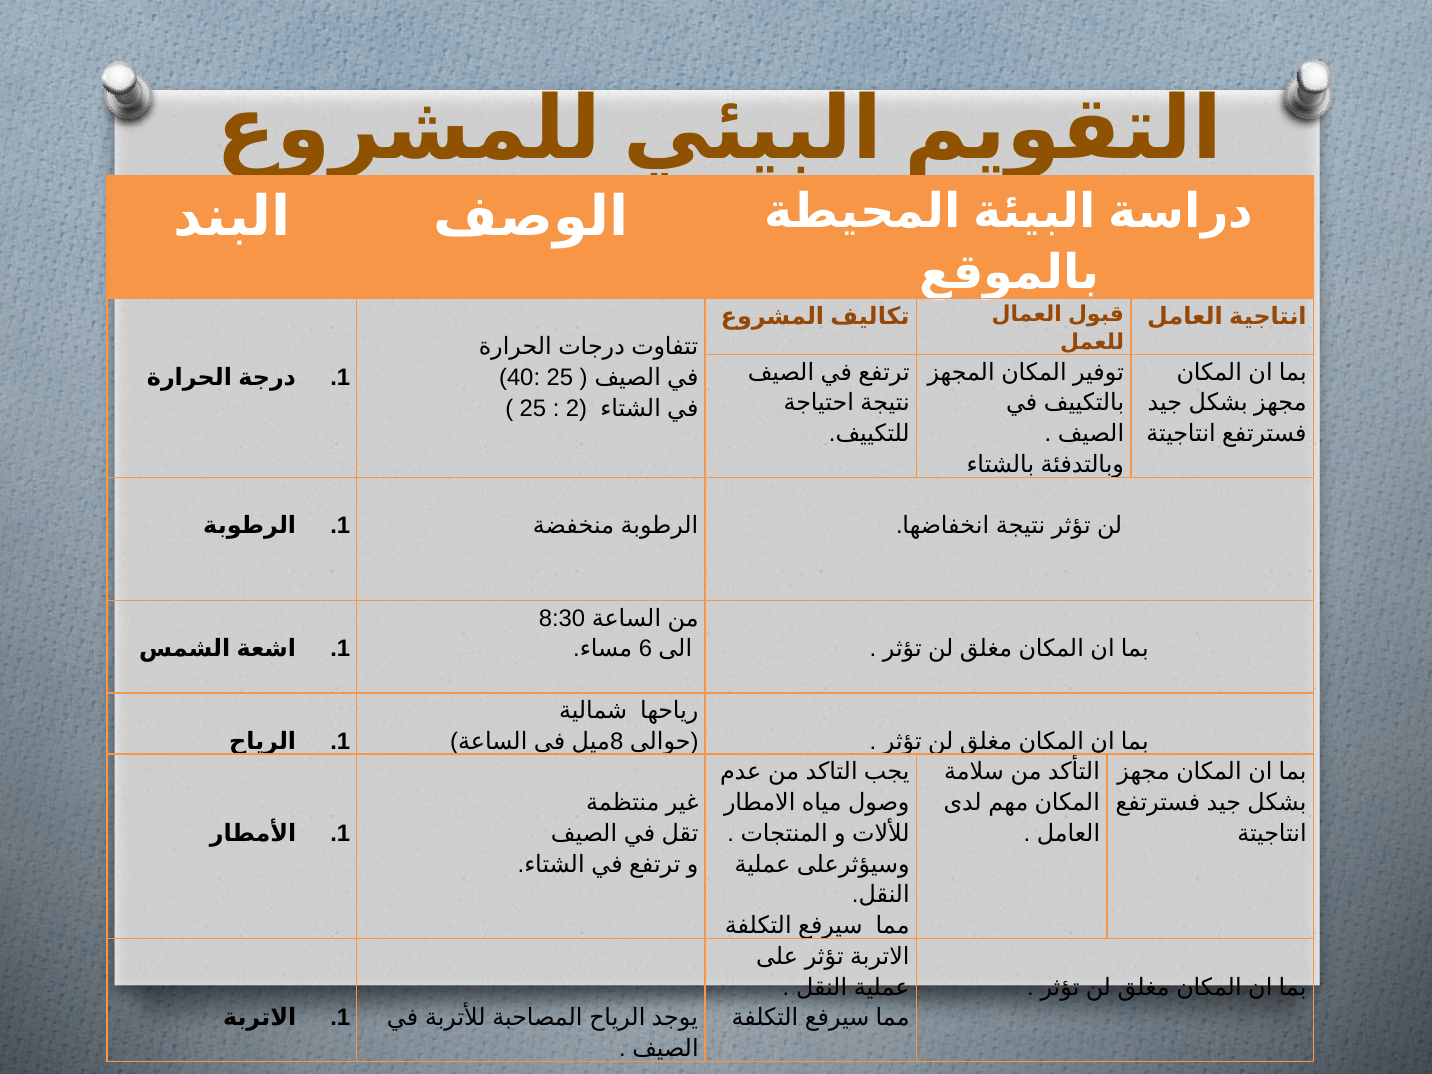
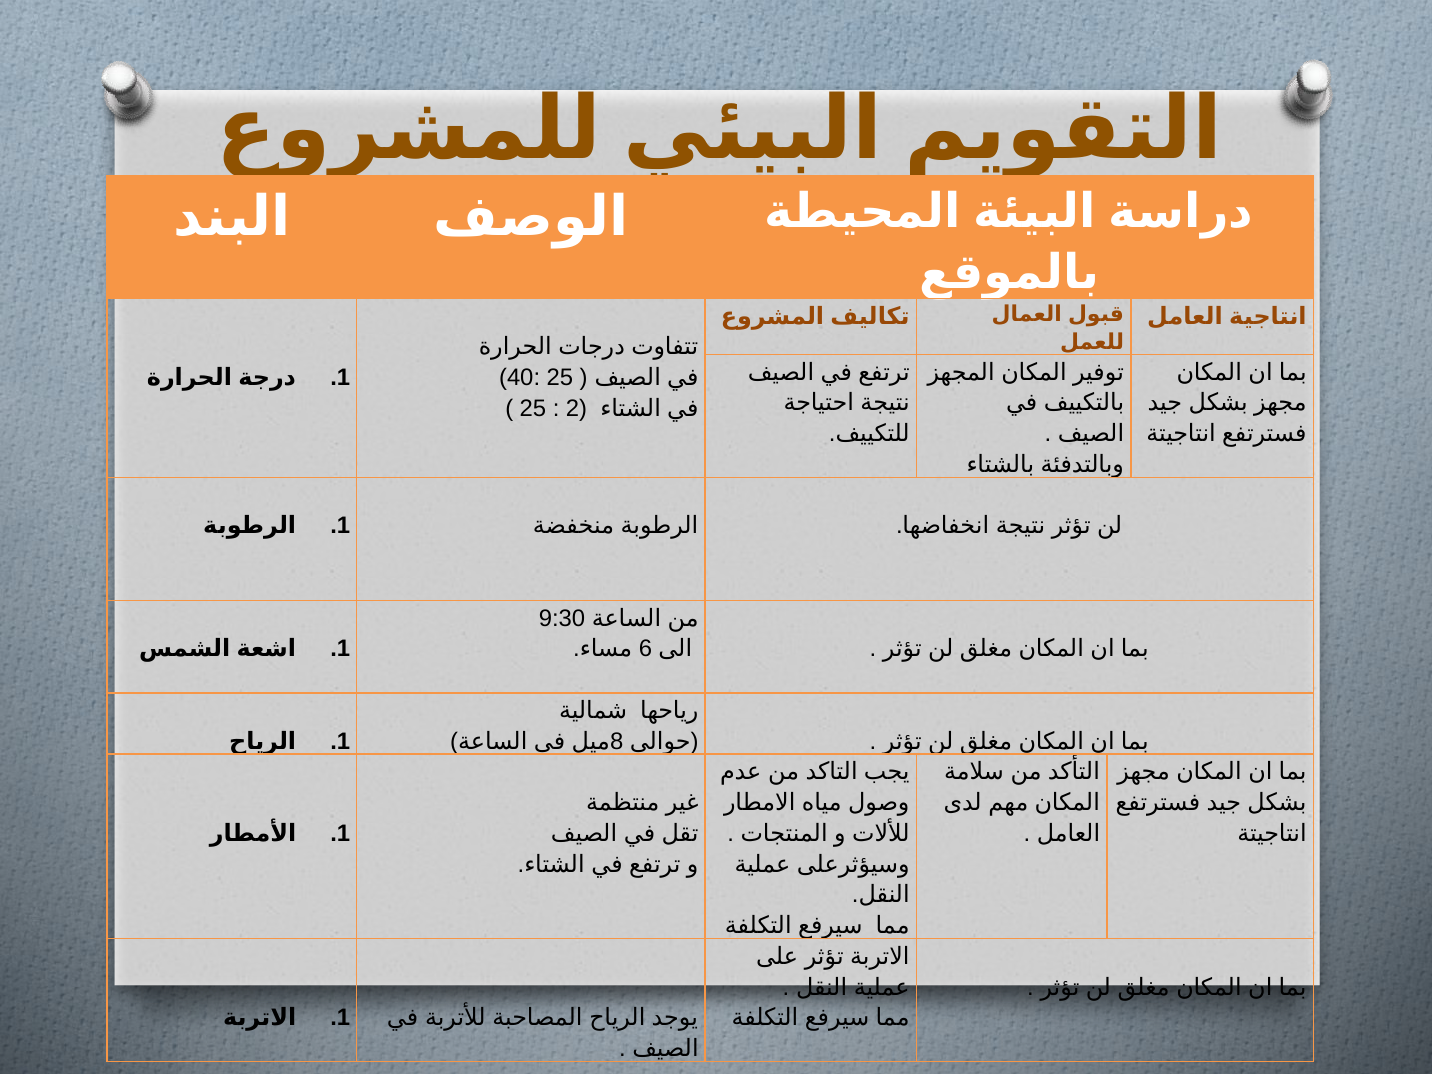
8:30: 8:30 -> 9:30
